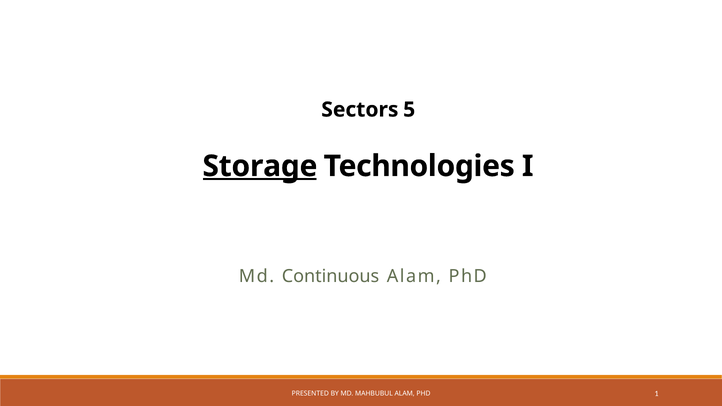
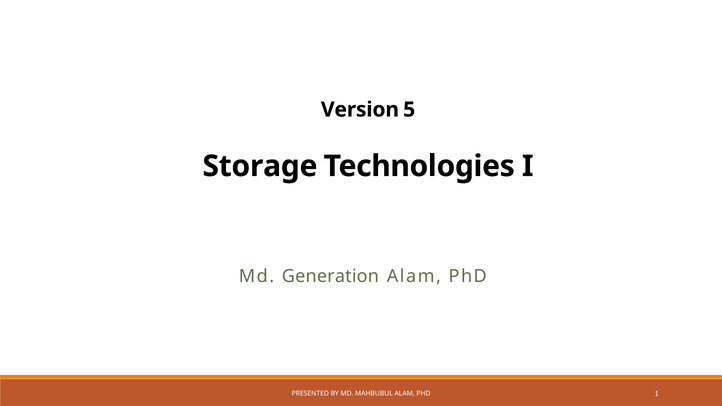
Sectors: Sectors -> Version
Storage underline: present -> none
Continuous: Continuous -> Generation
